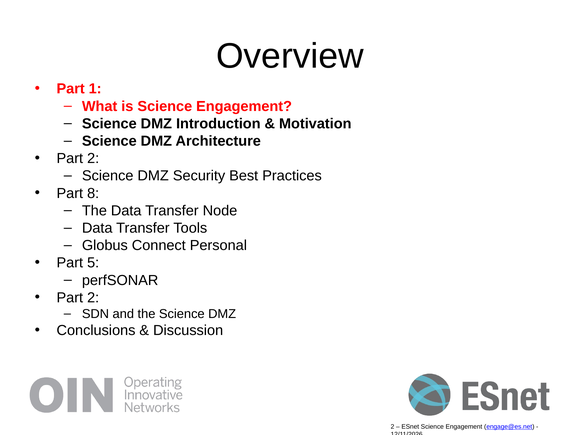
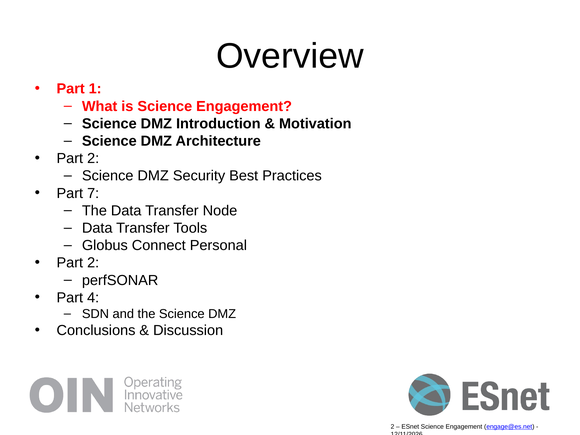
8: 8 -> 7
5 at (93, 263): 5 -> 2
2 at (93, 298): 2 -> 4
